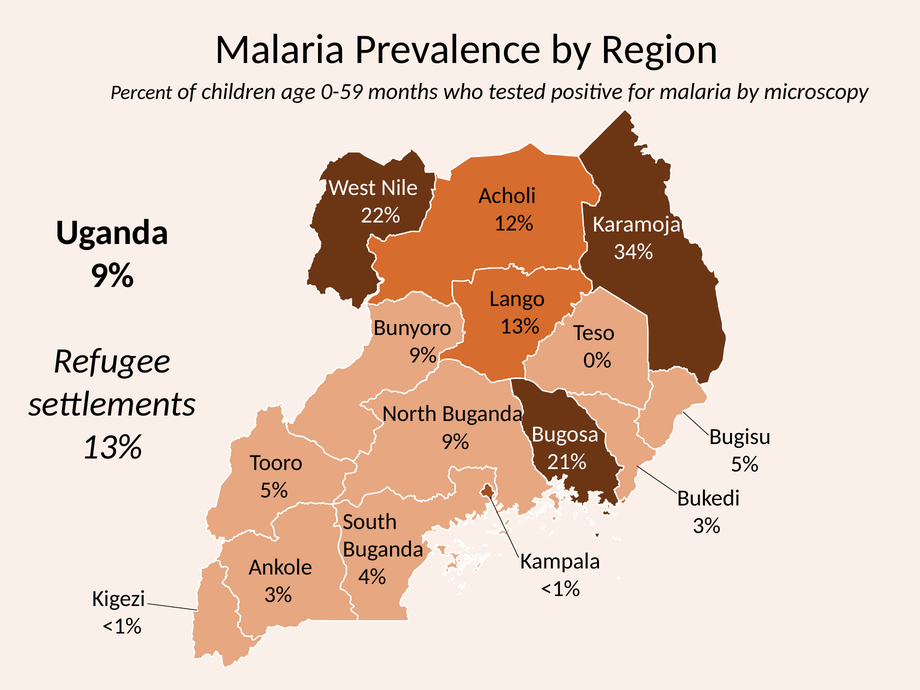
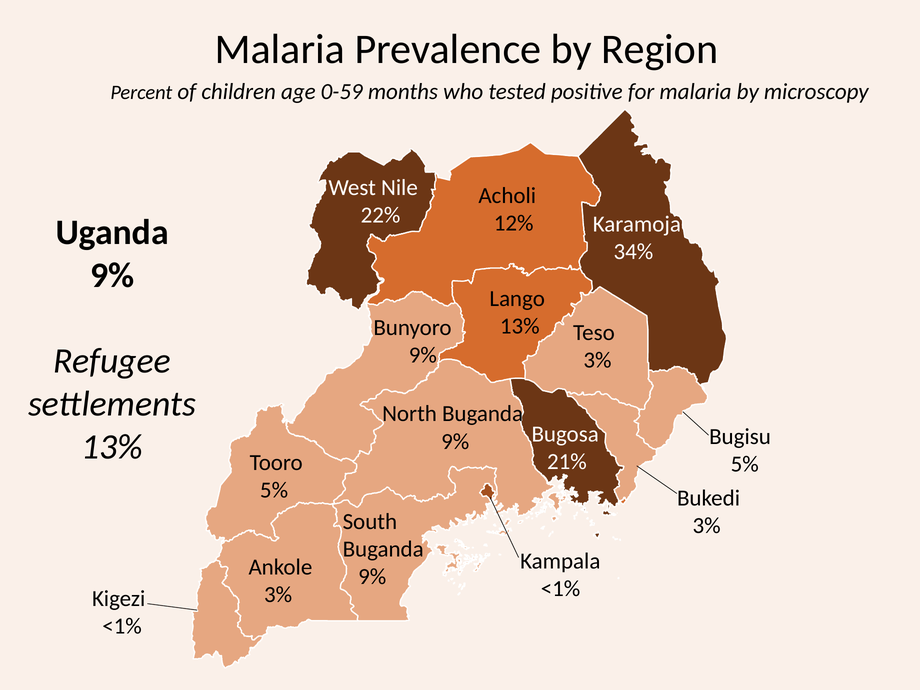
0% at (597, 360): 0% -> 3%
4% at (372, 577): 4% -> 9%
